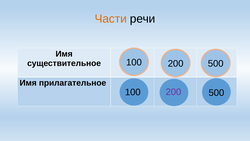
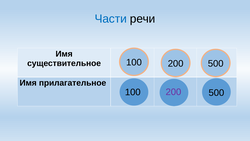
Части colour: orange -> blue
